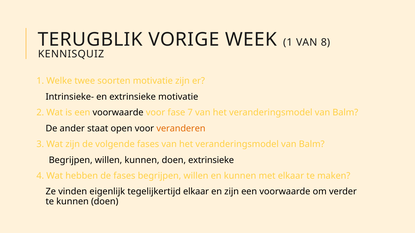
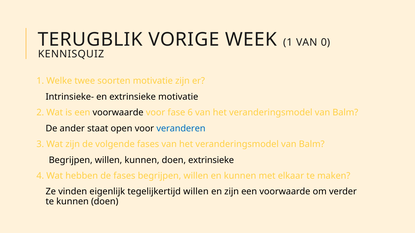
8: 8 -> 0
7: 7 -> 6
veranderen colour: orange -> blue
tegelijkertijd elkaar: elkaar -> willen
